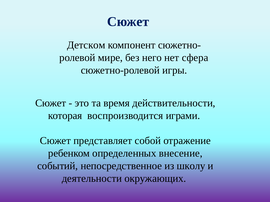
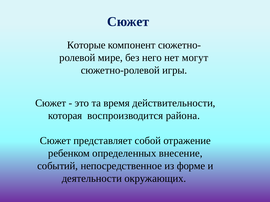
Детском: Детском -> Которые
сфера: сфера -> могут
играми: играми -> района
школу: школу -> форме
